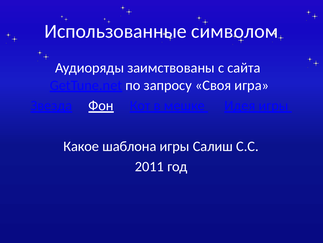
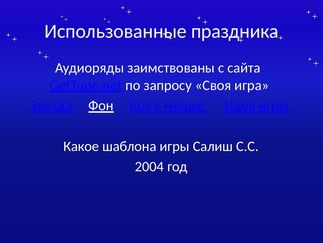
символом: символом -> праздника
2011: 2011 -> 2004
